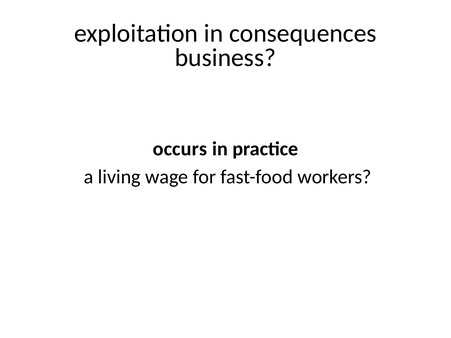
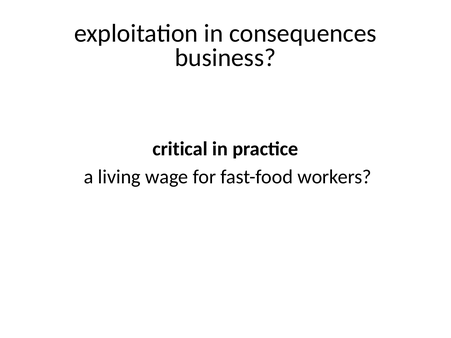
occurs: occurs -> critical
